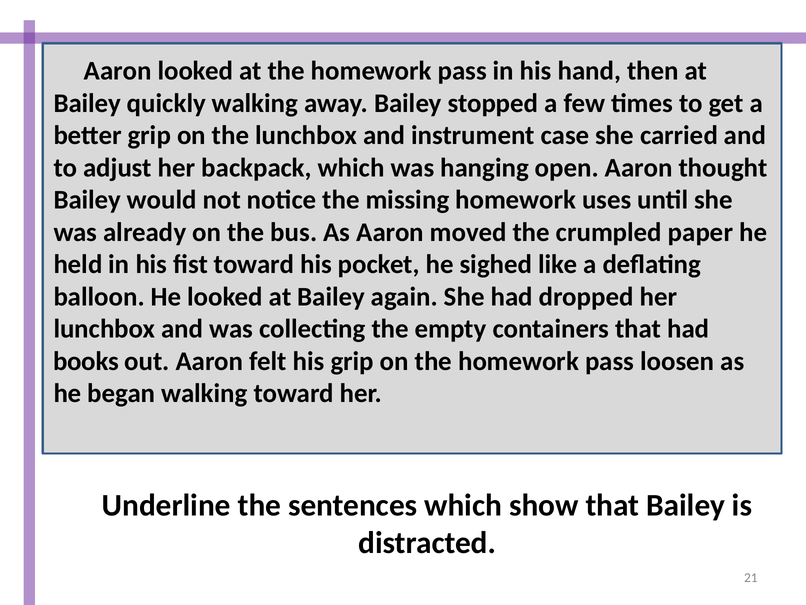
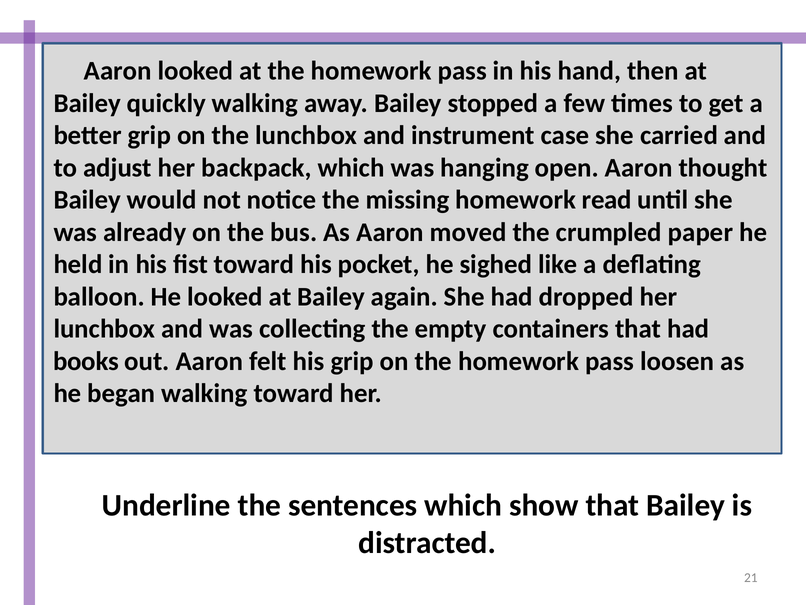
uses: uses -> read
